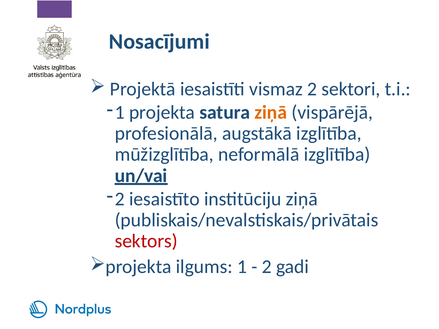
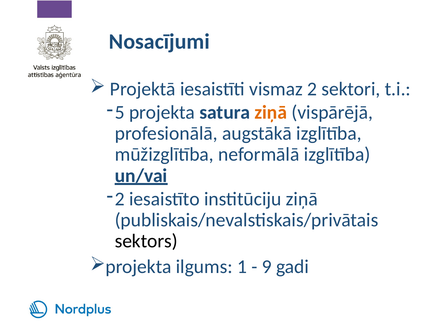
1 at (120, 113): 1 -> 5
sektors colour: red -> black
2 at (267, 267): 2 -> 9
